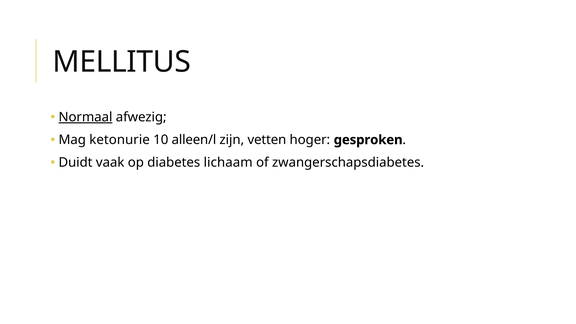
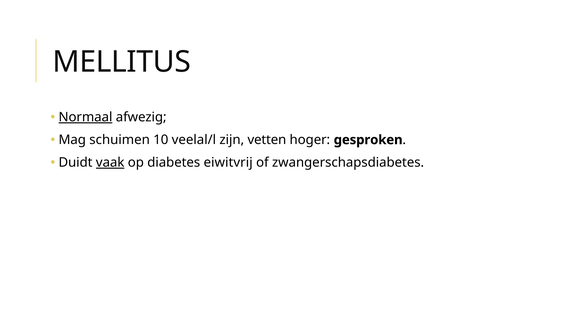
ketonurie: ketonurie -> schuimen
alleen/l: alleen/l -> veelal/l
vaak underline: none -> present
lichaam: lichaam -> eiwitvrij
